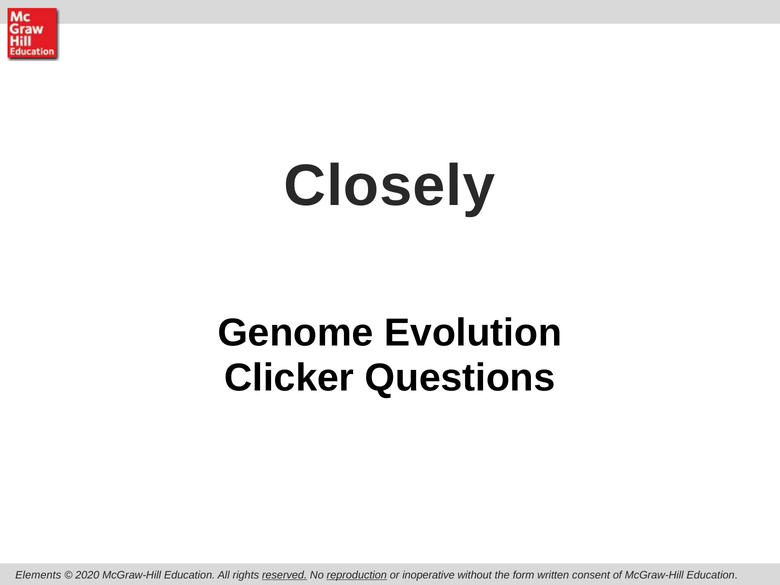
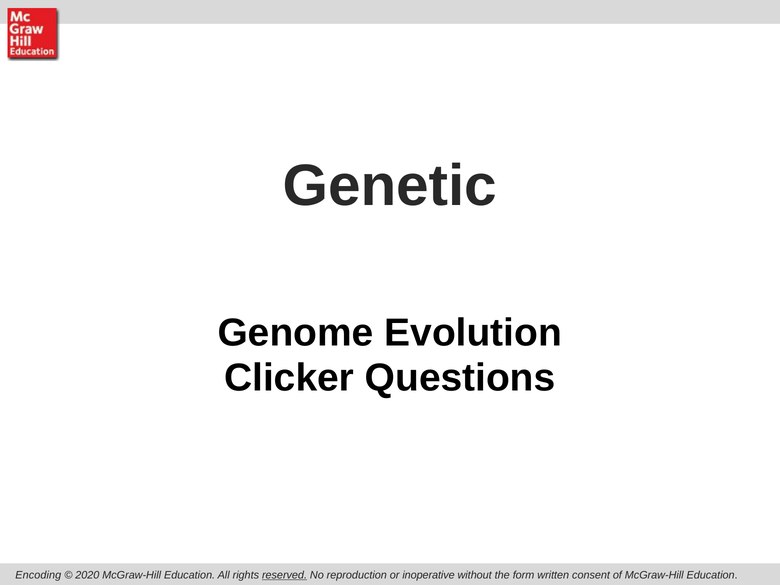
Closely: Closely -> Genetic
Elements: Elements -> Encoding
reproduction underline: present -> none
